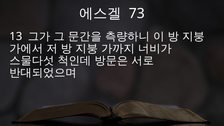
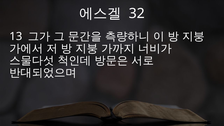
73: 73 -> 32
